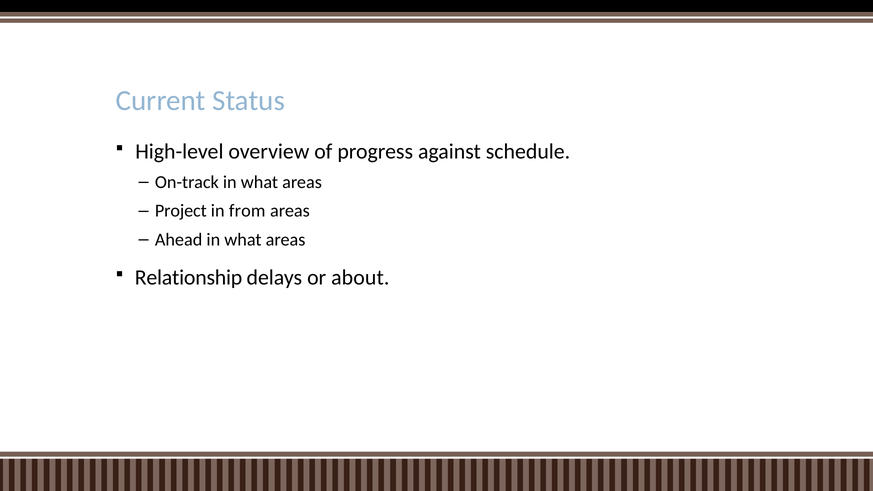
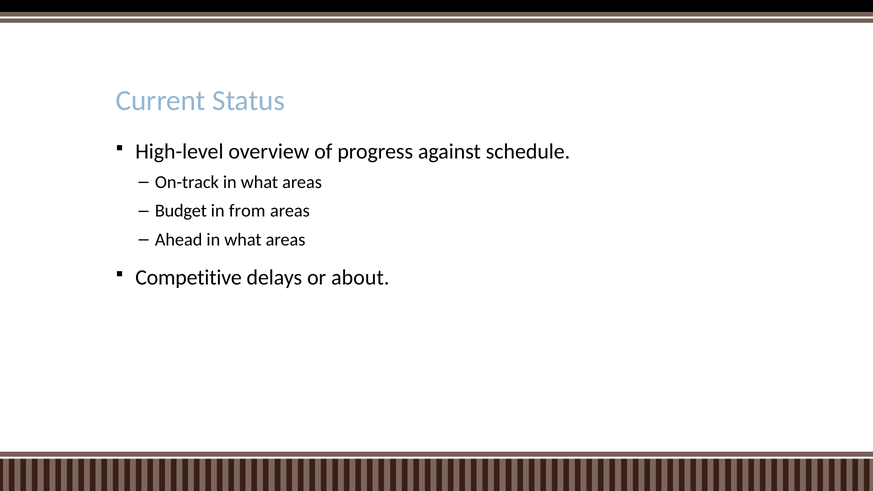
Project: Project -> Budget
Relationship: Relationship -> Competitive
